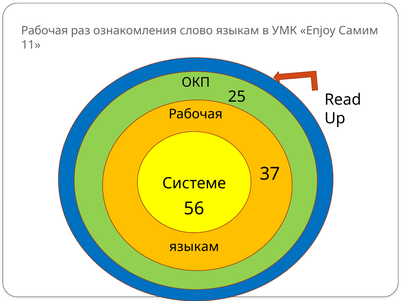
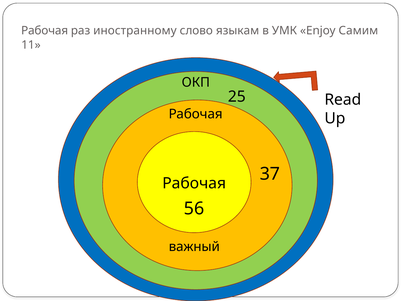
ознакомления: ознакомления -> иностранному
Системе at (194, 183): Системе -> Рабочая
языкам at (194, 247): языкам -> важный
